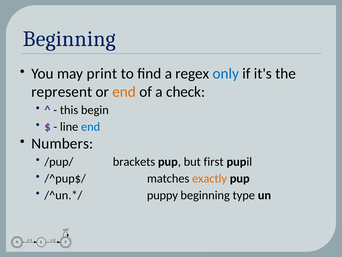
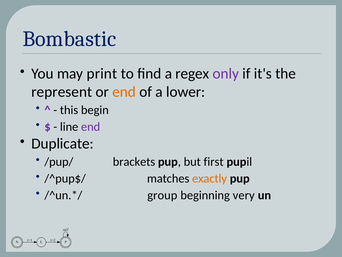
Beginning at (69, 39): Beginning -> Bombastic
only colour: blue -> purple
check: check -> lower
end at (91, 127) colour: blue -> purple
Numbers: Numbers -> Duplicate
puppy: puppy -> group
type: type -> very
